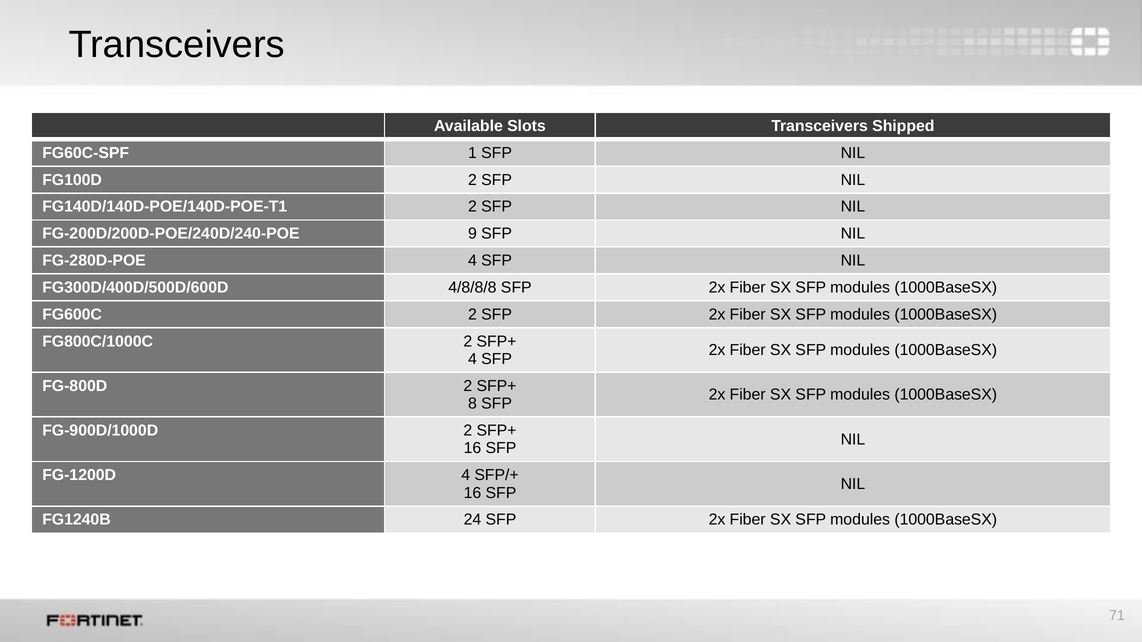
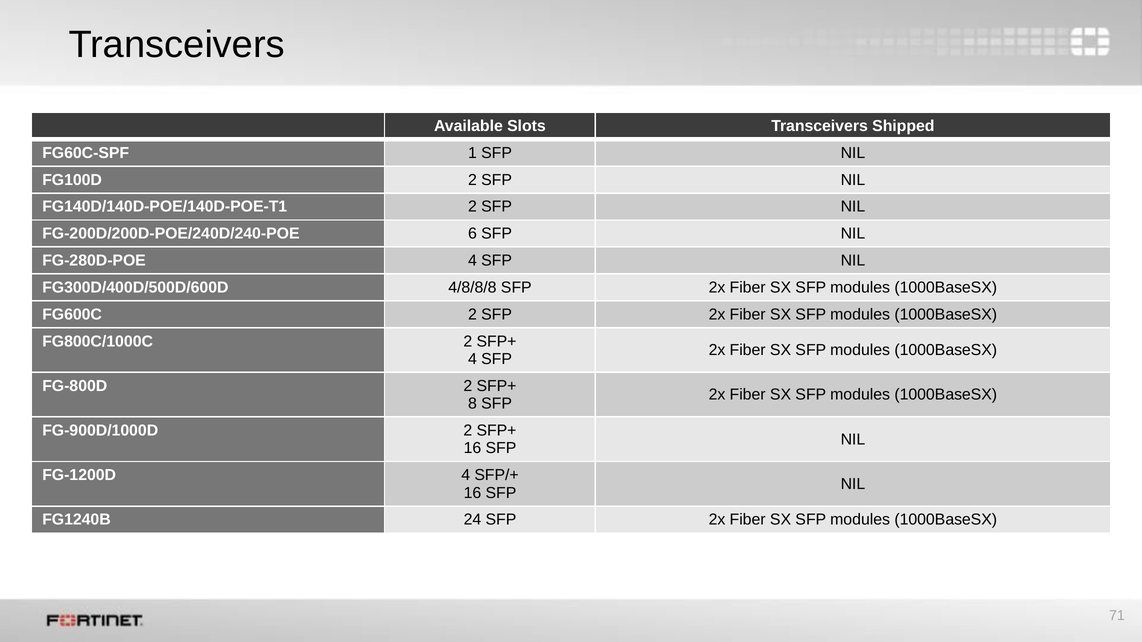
9: 9 -> 6
